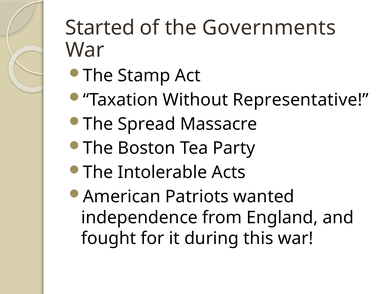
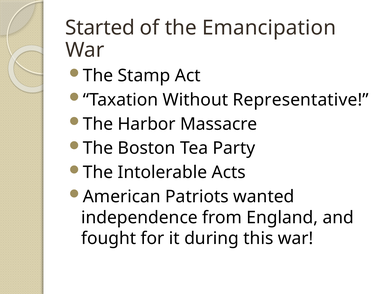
Governments: Governments -> Emancipation
Spread: Spread -> Harbor
